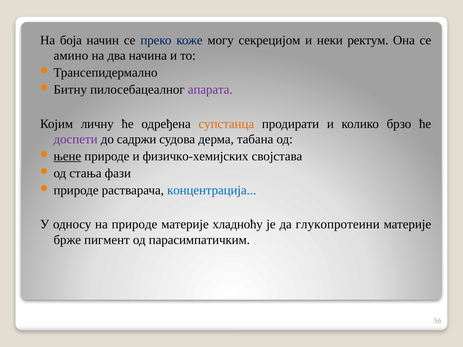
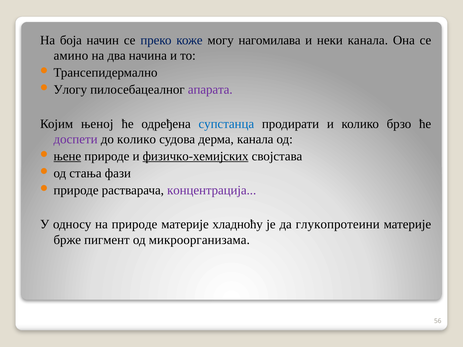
секрецијом: секрецијом -> нагомилава
неки ректум: ректум -> канала
Битну: Битну -> Улогу
личну: личну -> њеној
супстанца colour: orange -> blue
до садржи: садржи -> колико
дерма табана: табана -> канала
физичко-хемијских underline: none -> present
концентрација colour: blue -> purple
парасимпатичким: парасимпатичким -> микроорганизама
